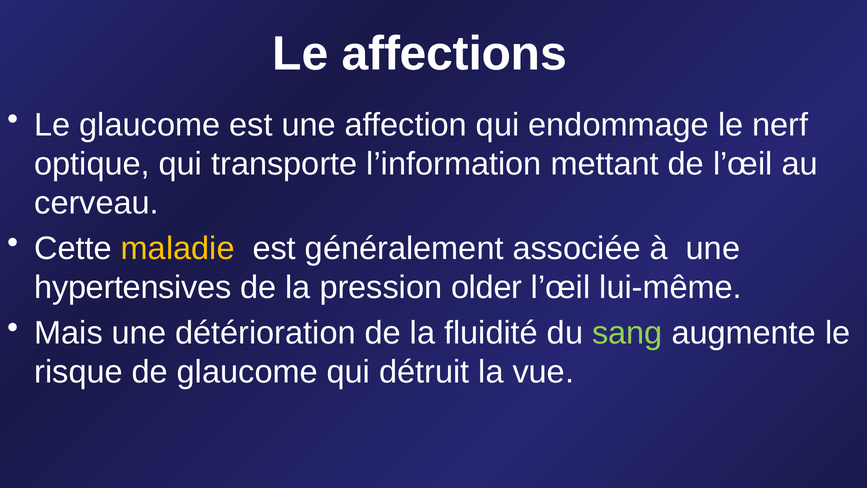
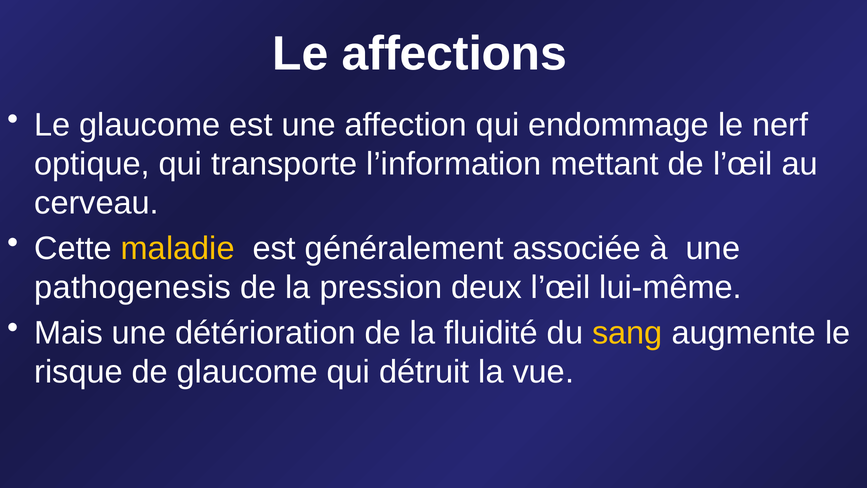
hypertensives: hypertensives -> pathogenesis
older: older -> deux
sang colour: light green -> yellow
